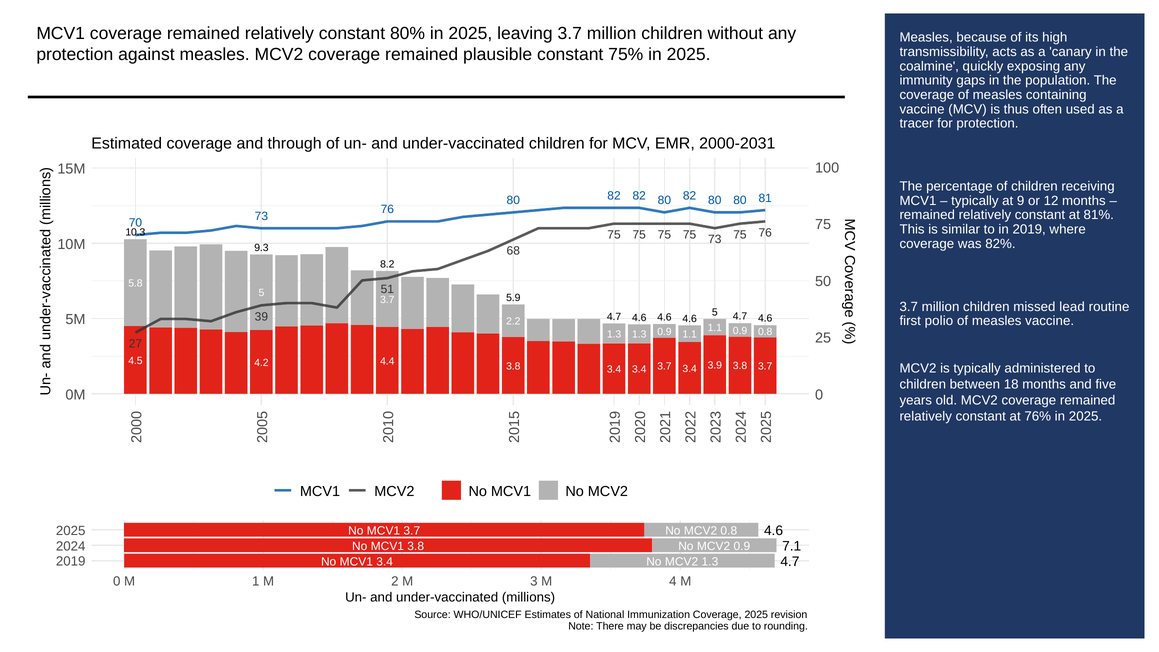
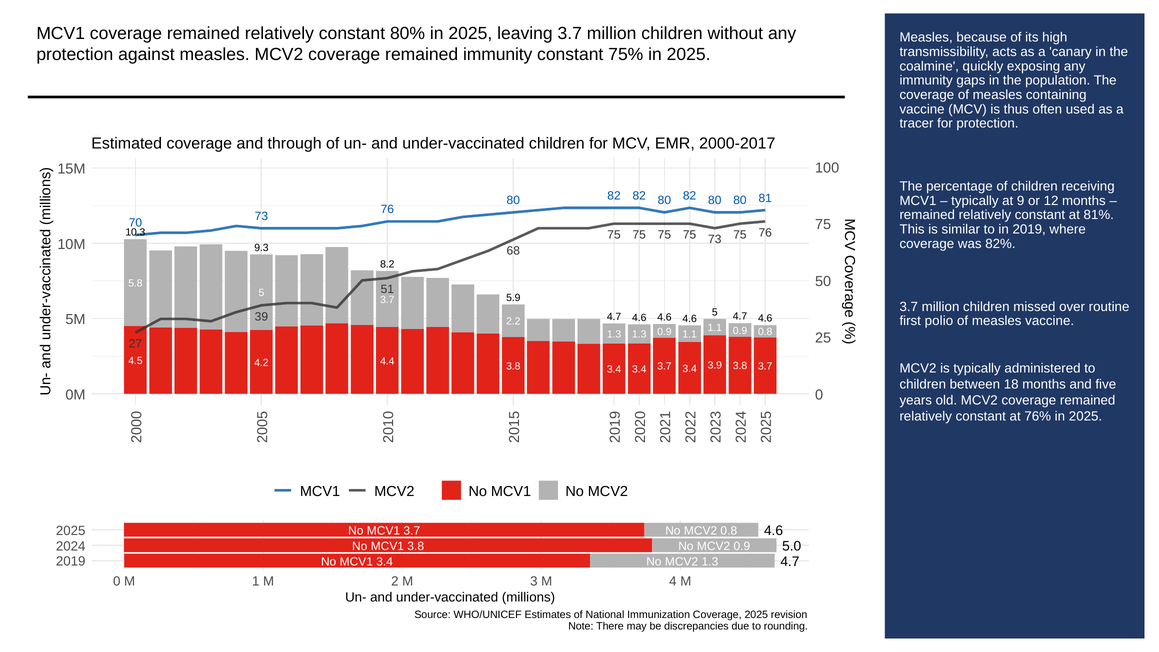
remained plausible: plausible -> immunity
2000-2031: 2000-2031 -> 2000-2017
lead: lead -> over
7.1: 7.1 -> 5.0
